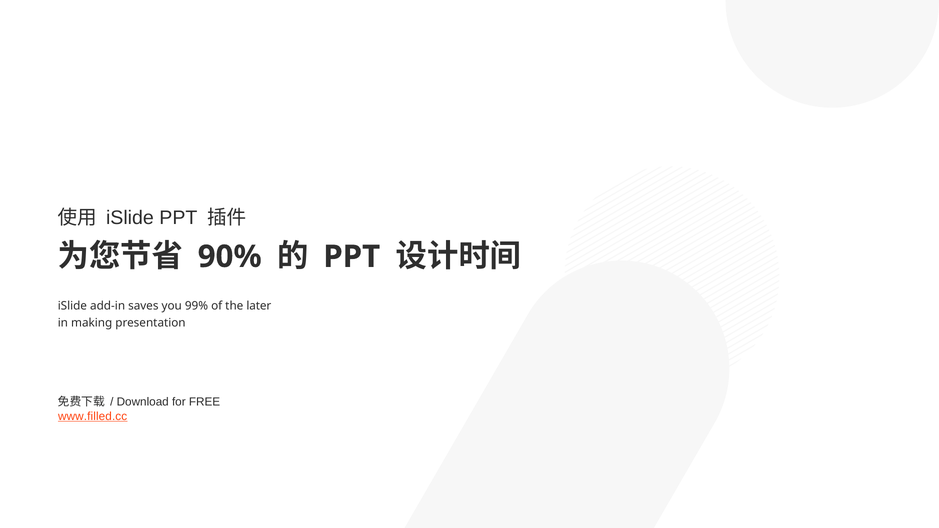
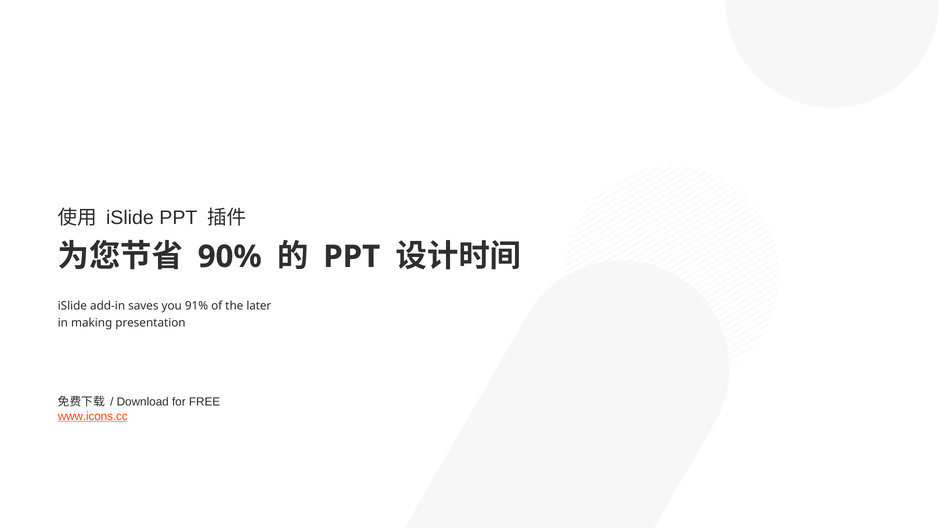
99%: 99% -> 91%
www.filled.cc: www.filled.cc -> www.icons.cc
